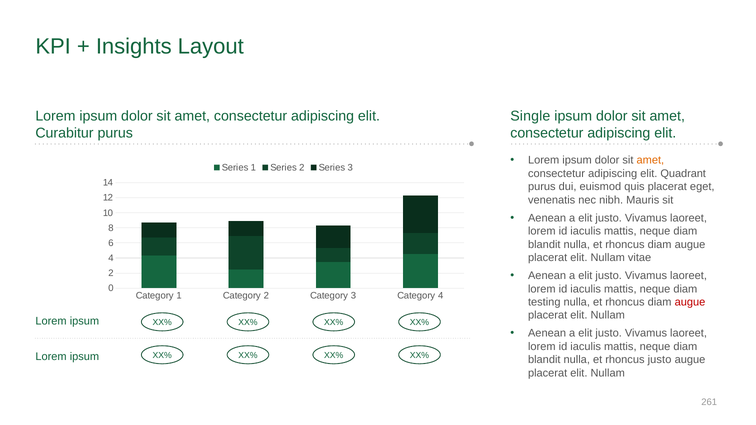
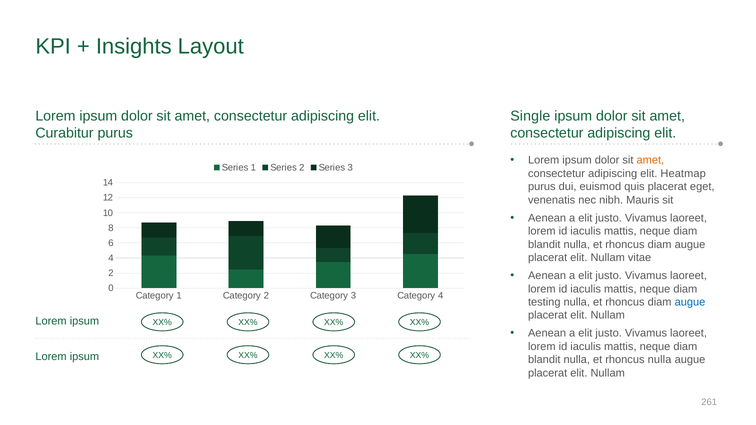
Quadrant: Quadrant -> Heatmap
augue at (690, 302) colour: red -> blue
rhoncus justo: justo -> nulla
